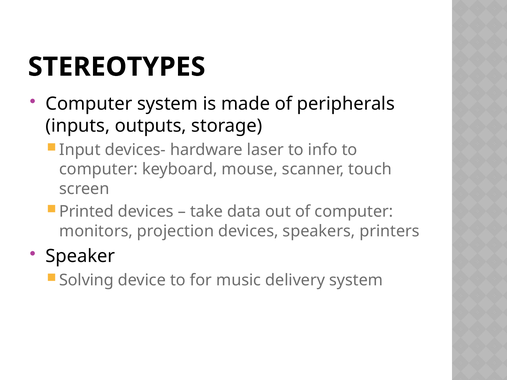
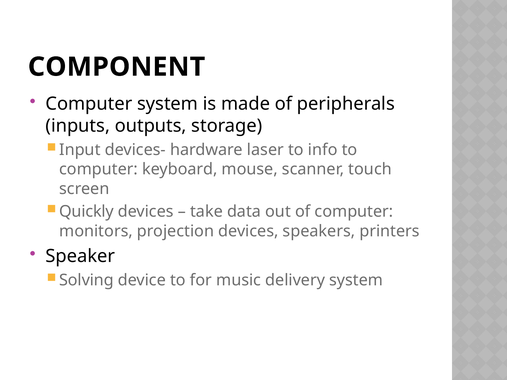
STEREOTYPES: STEREOTYPES -> COMPONENT
Printed: Printed -> Quickly
